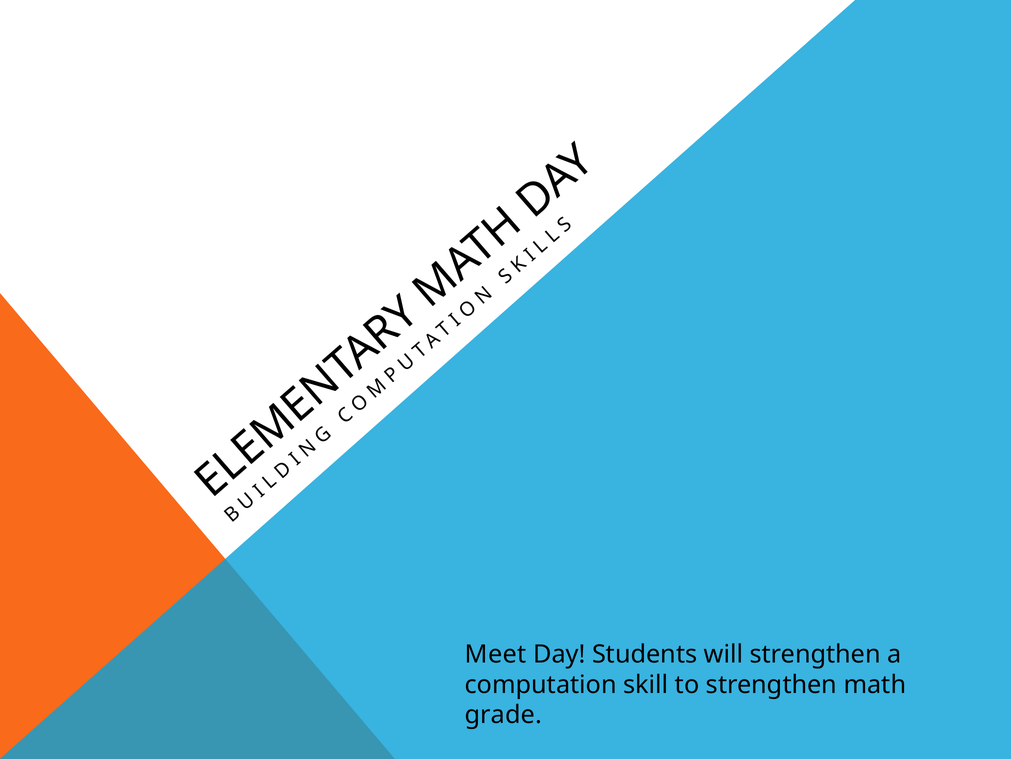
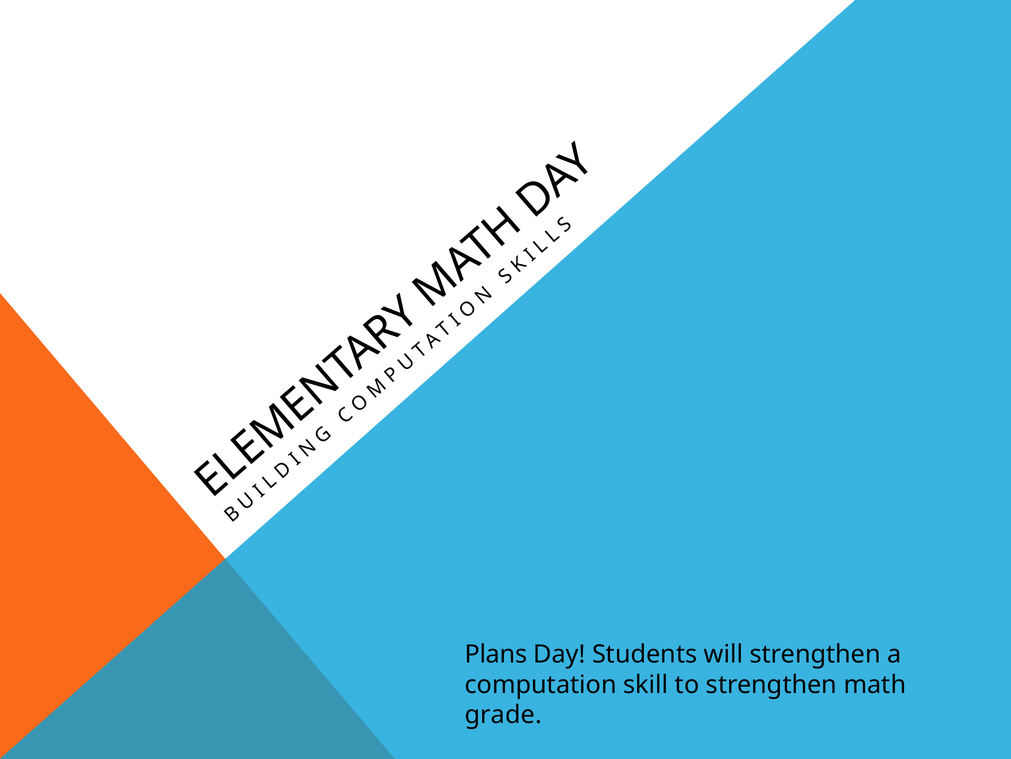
Meet: Meet -> Plans
